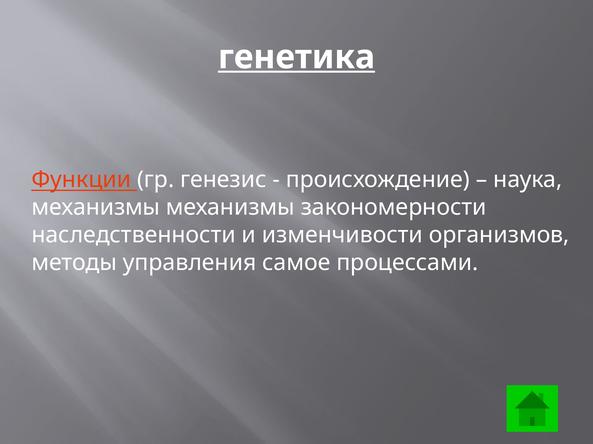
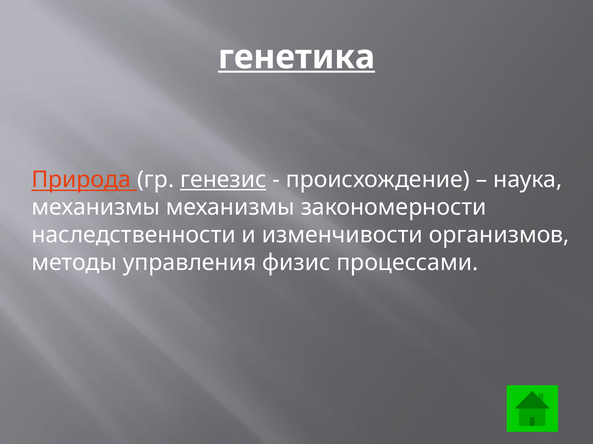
Функции: Функции -> Природа
генезис underline: none -> present
самое: самое -> физис
